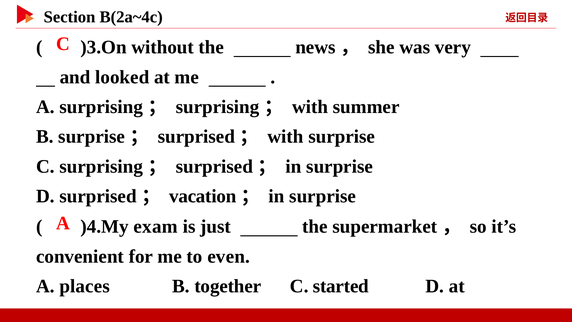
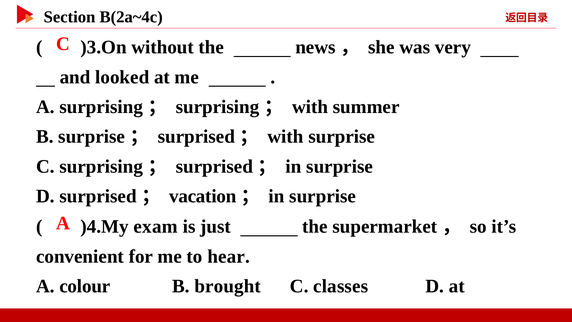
even: even -> hear
places: places -> colour
together: together -> brought
started: started -> classes
